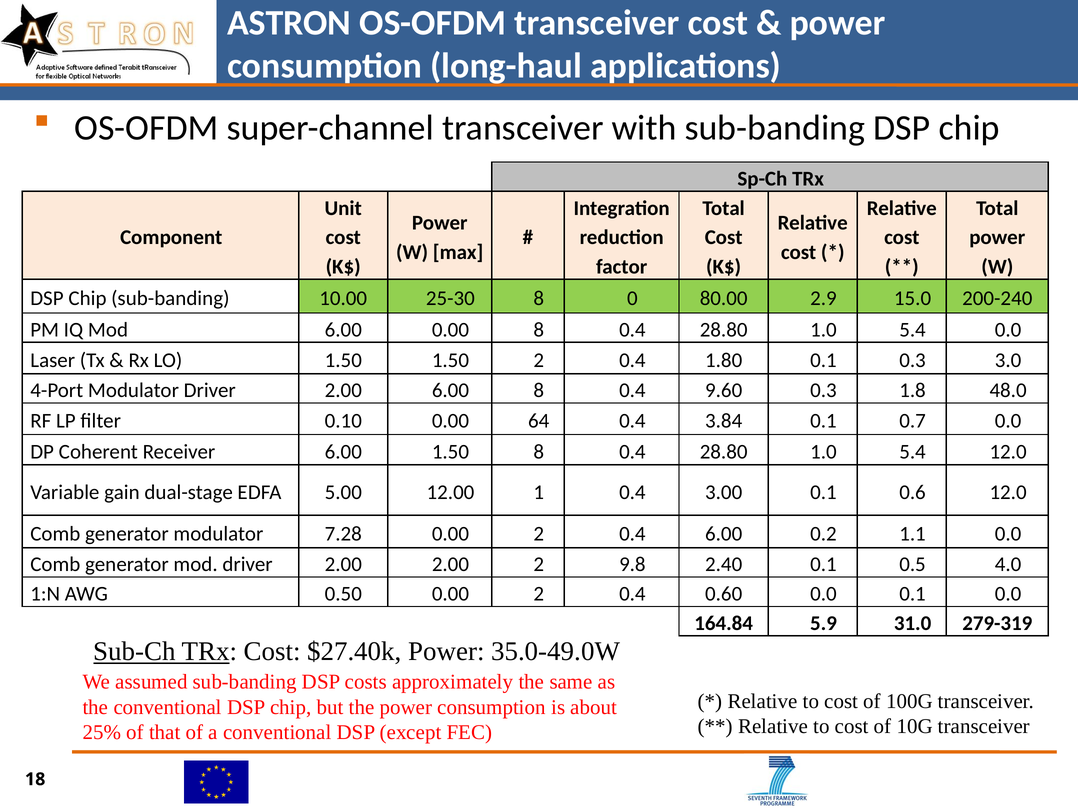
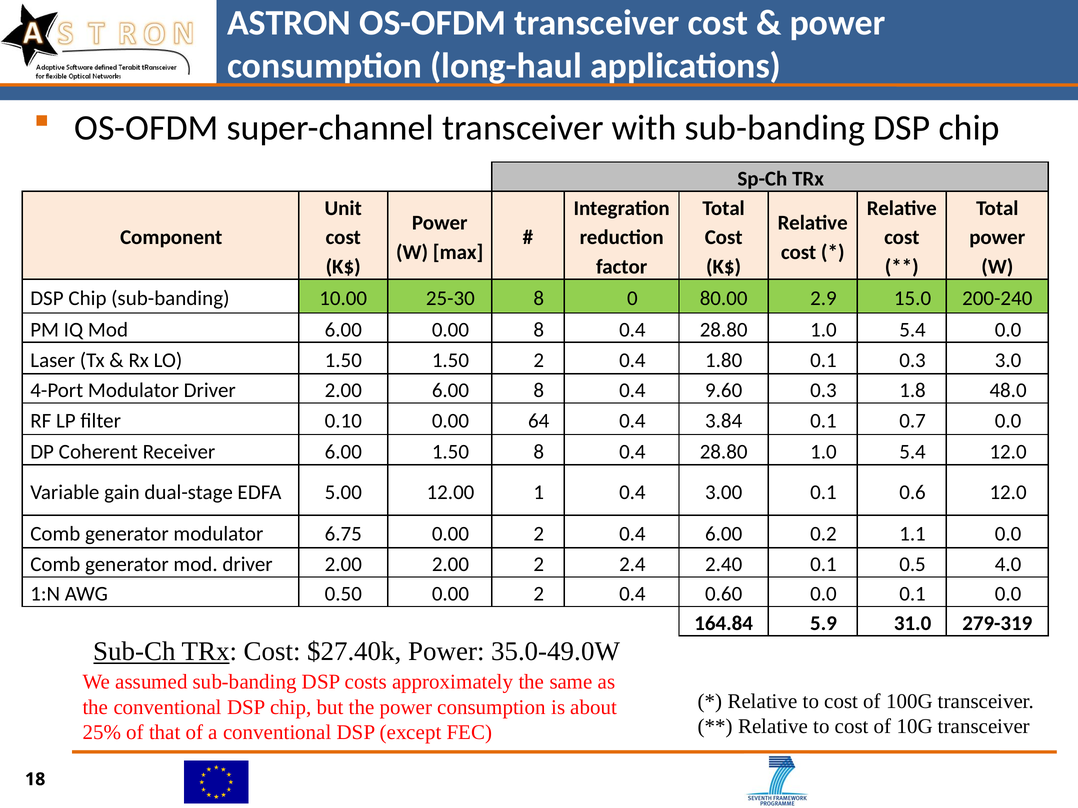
7.28: 7.28 -> 6.75
9.8: 9.8 -> 2.4
